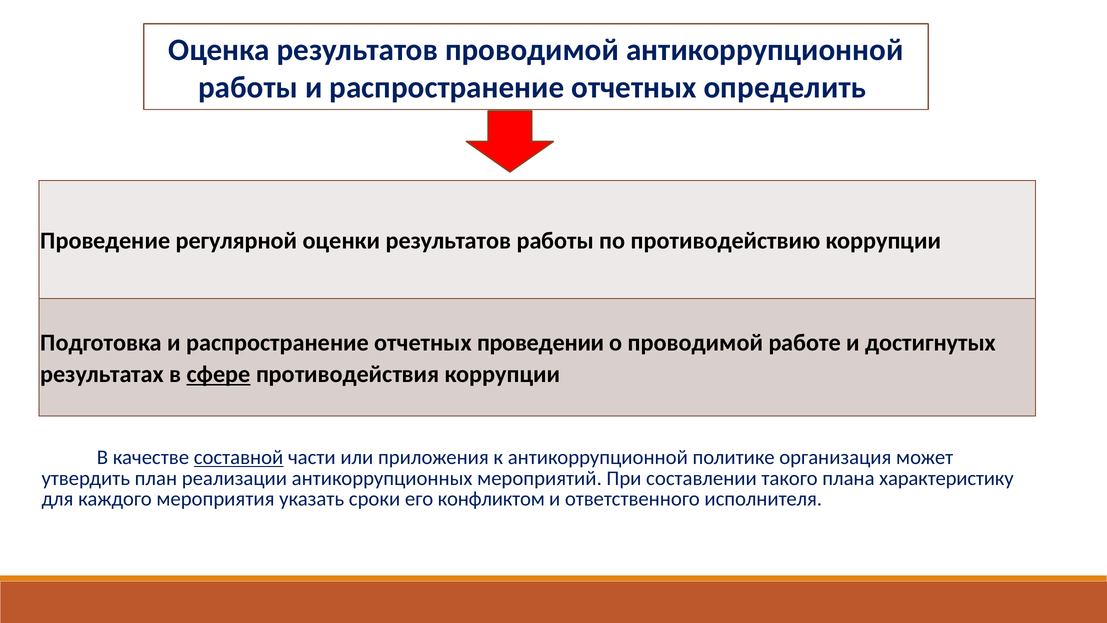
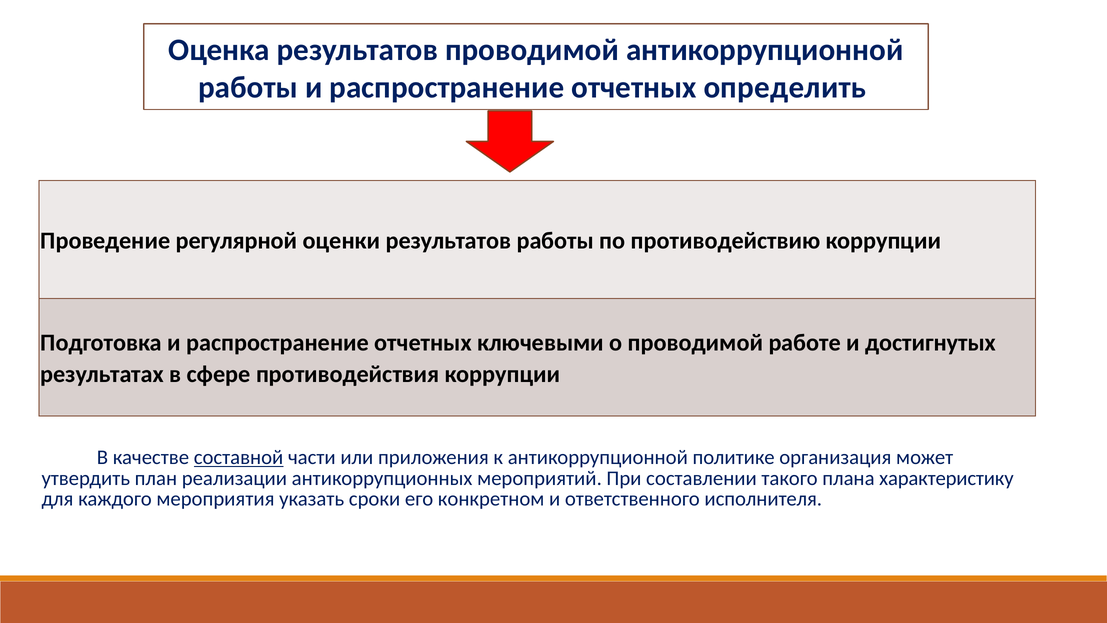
проведении: проведении -> ключевыми
сфере underline: present -> none
конфликтом: конфликтом -> конкретном
